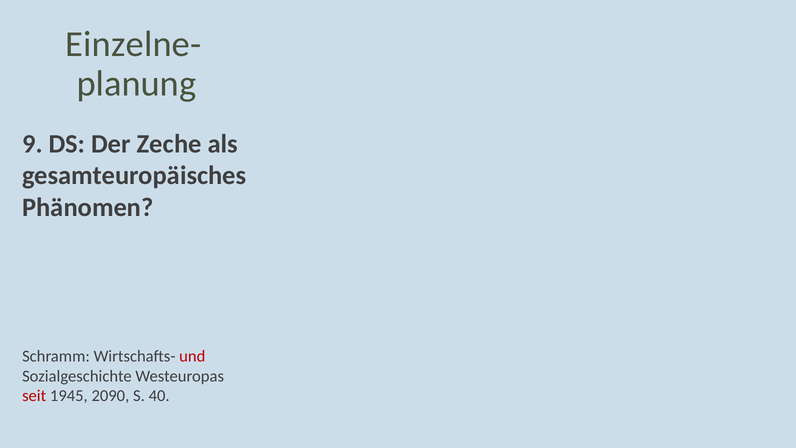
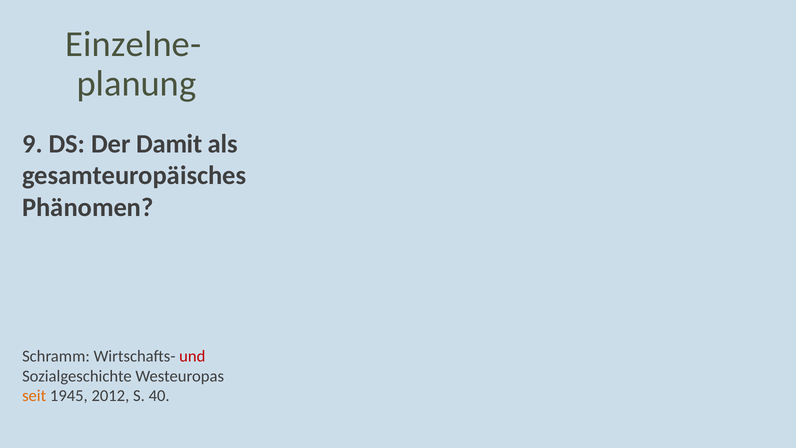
Zeche: Zeche -> Damit
seit colour: red -> orange
2090: 2090 -> 2012
